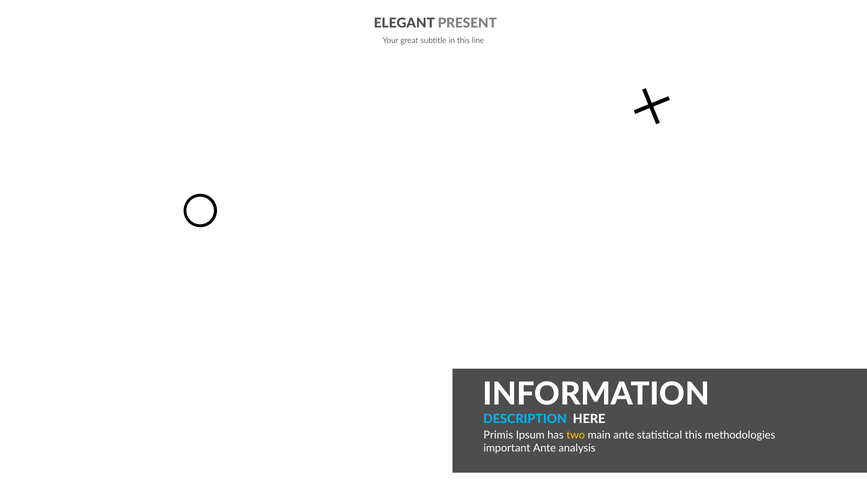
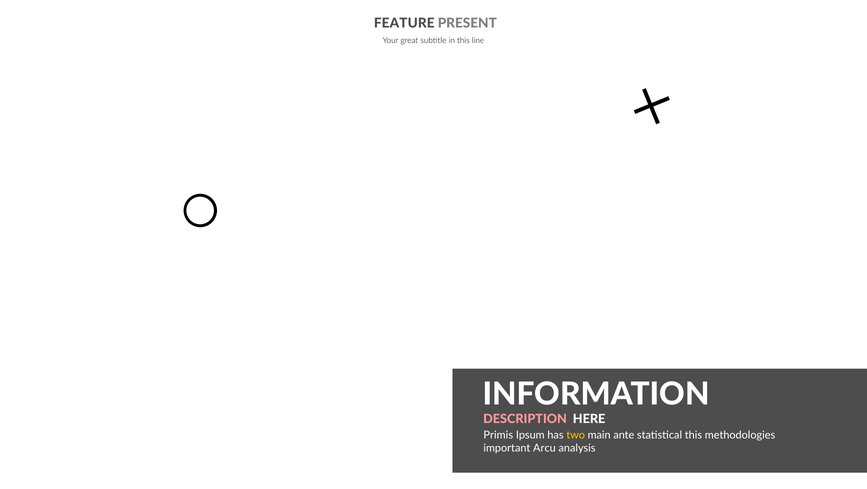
ELEGANT: ELEGANT -> FEATURE
DESCRIPTION colour: light blue -> pink
important Ante: Ante -> Arcu
